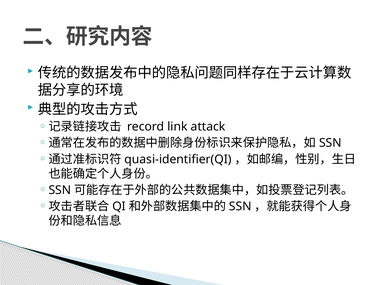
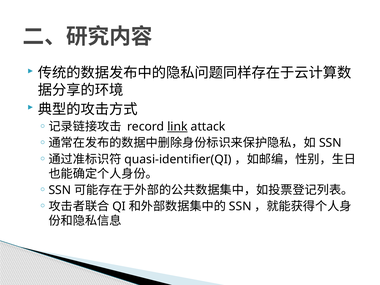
link underline: none -> present
